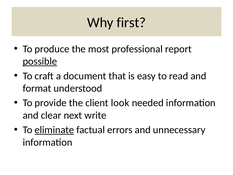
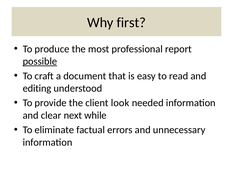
format: format -> editing
write: write -> while
eliminate underline: present -> none
